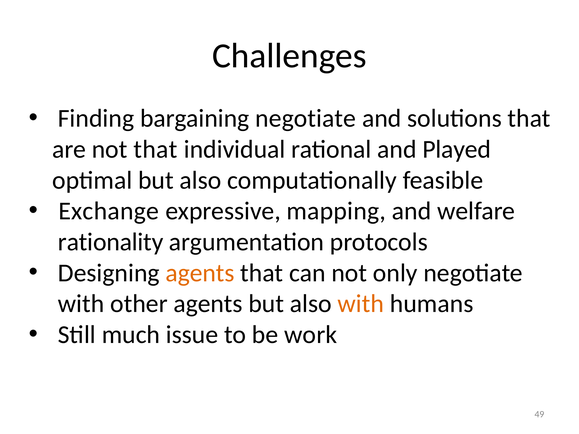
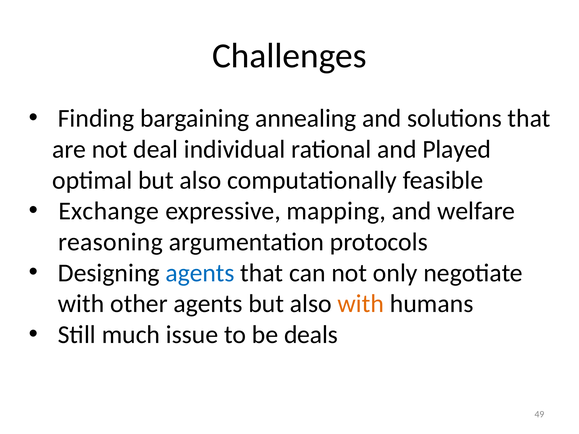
bargaining negotiate: negotiate -> annealing
not that: that -> deal
rationality: rationality -> reasoning
agents at (200, 273) colour: orange -> blue
work: work -> deals
